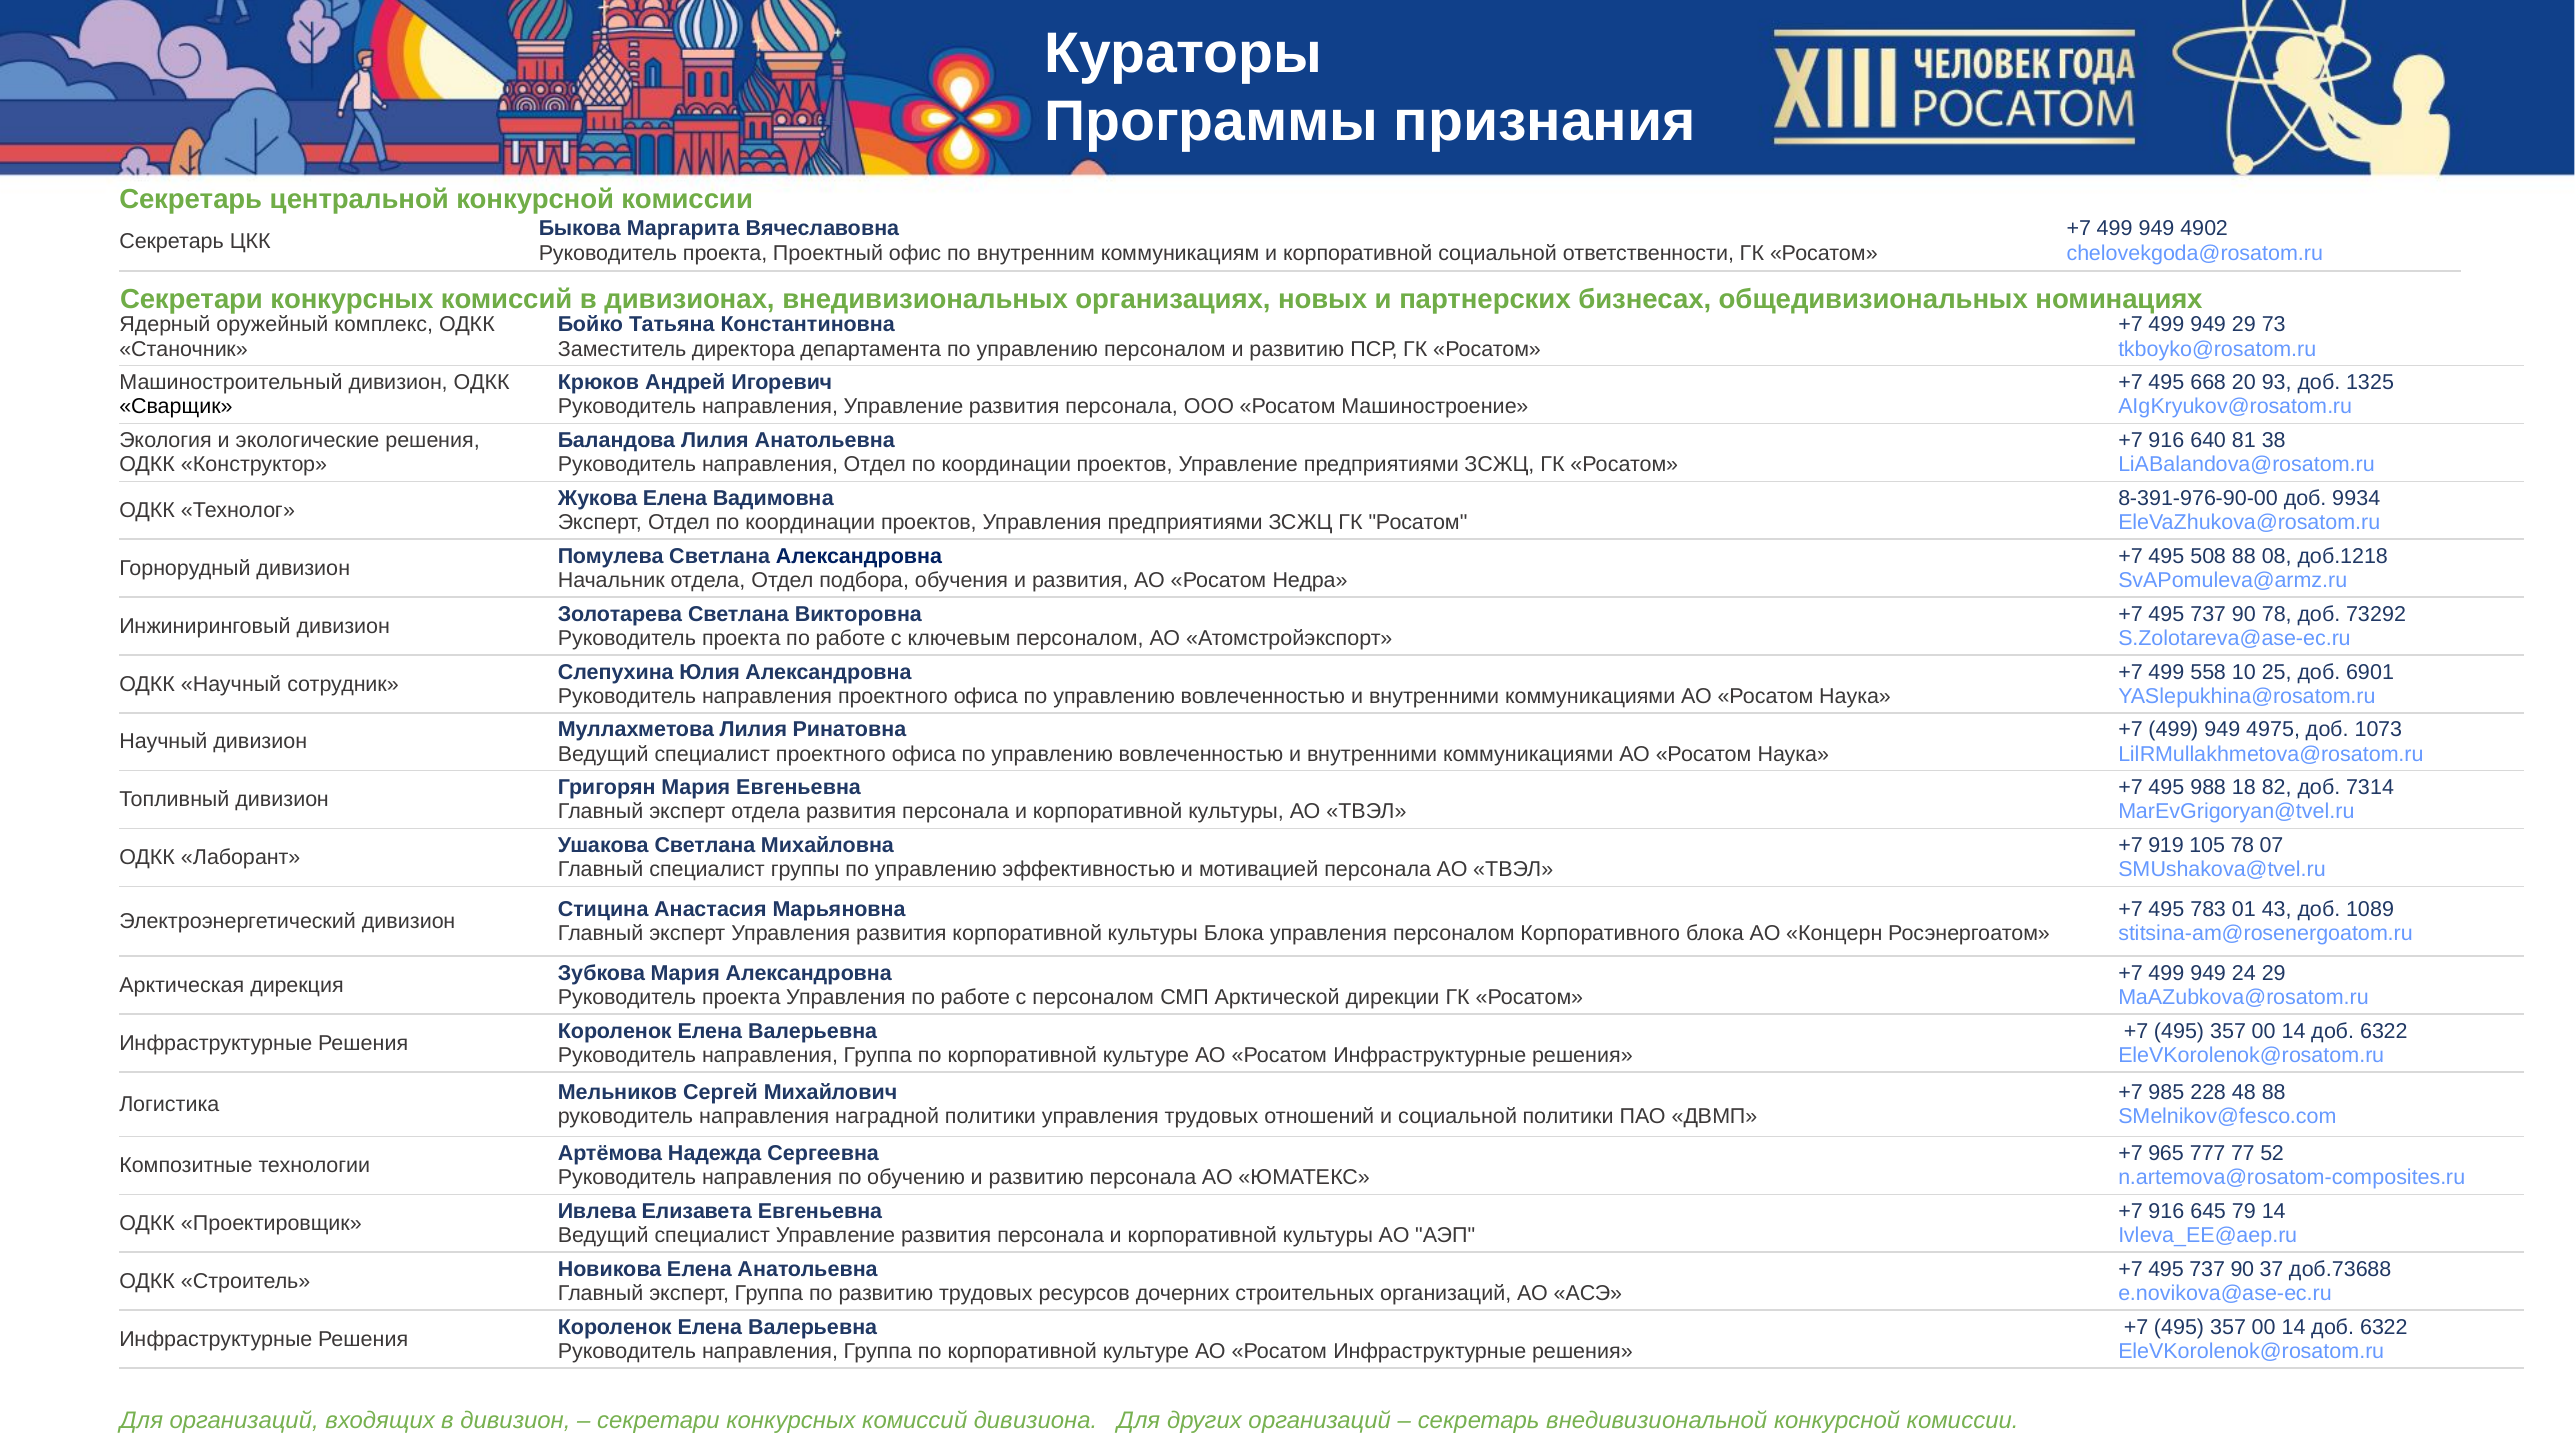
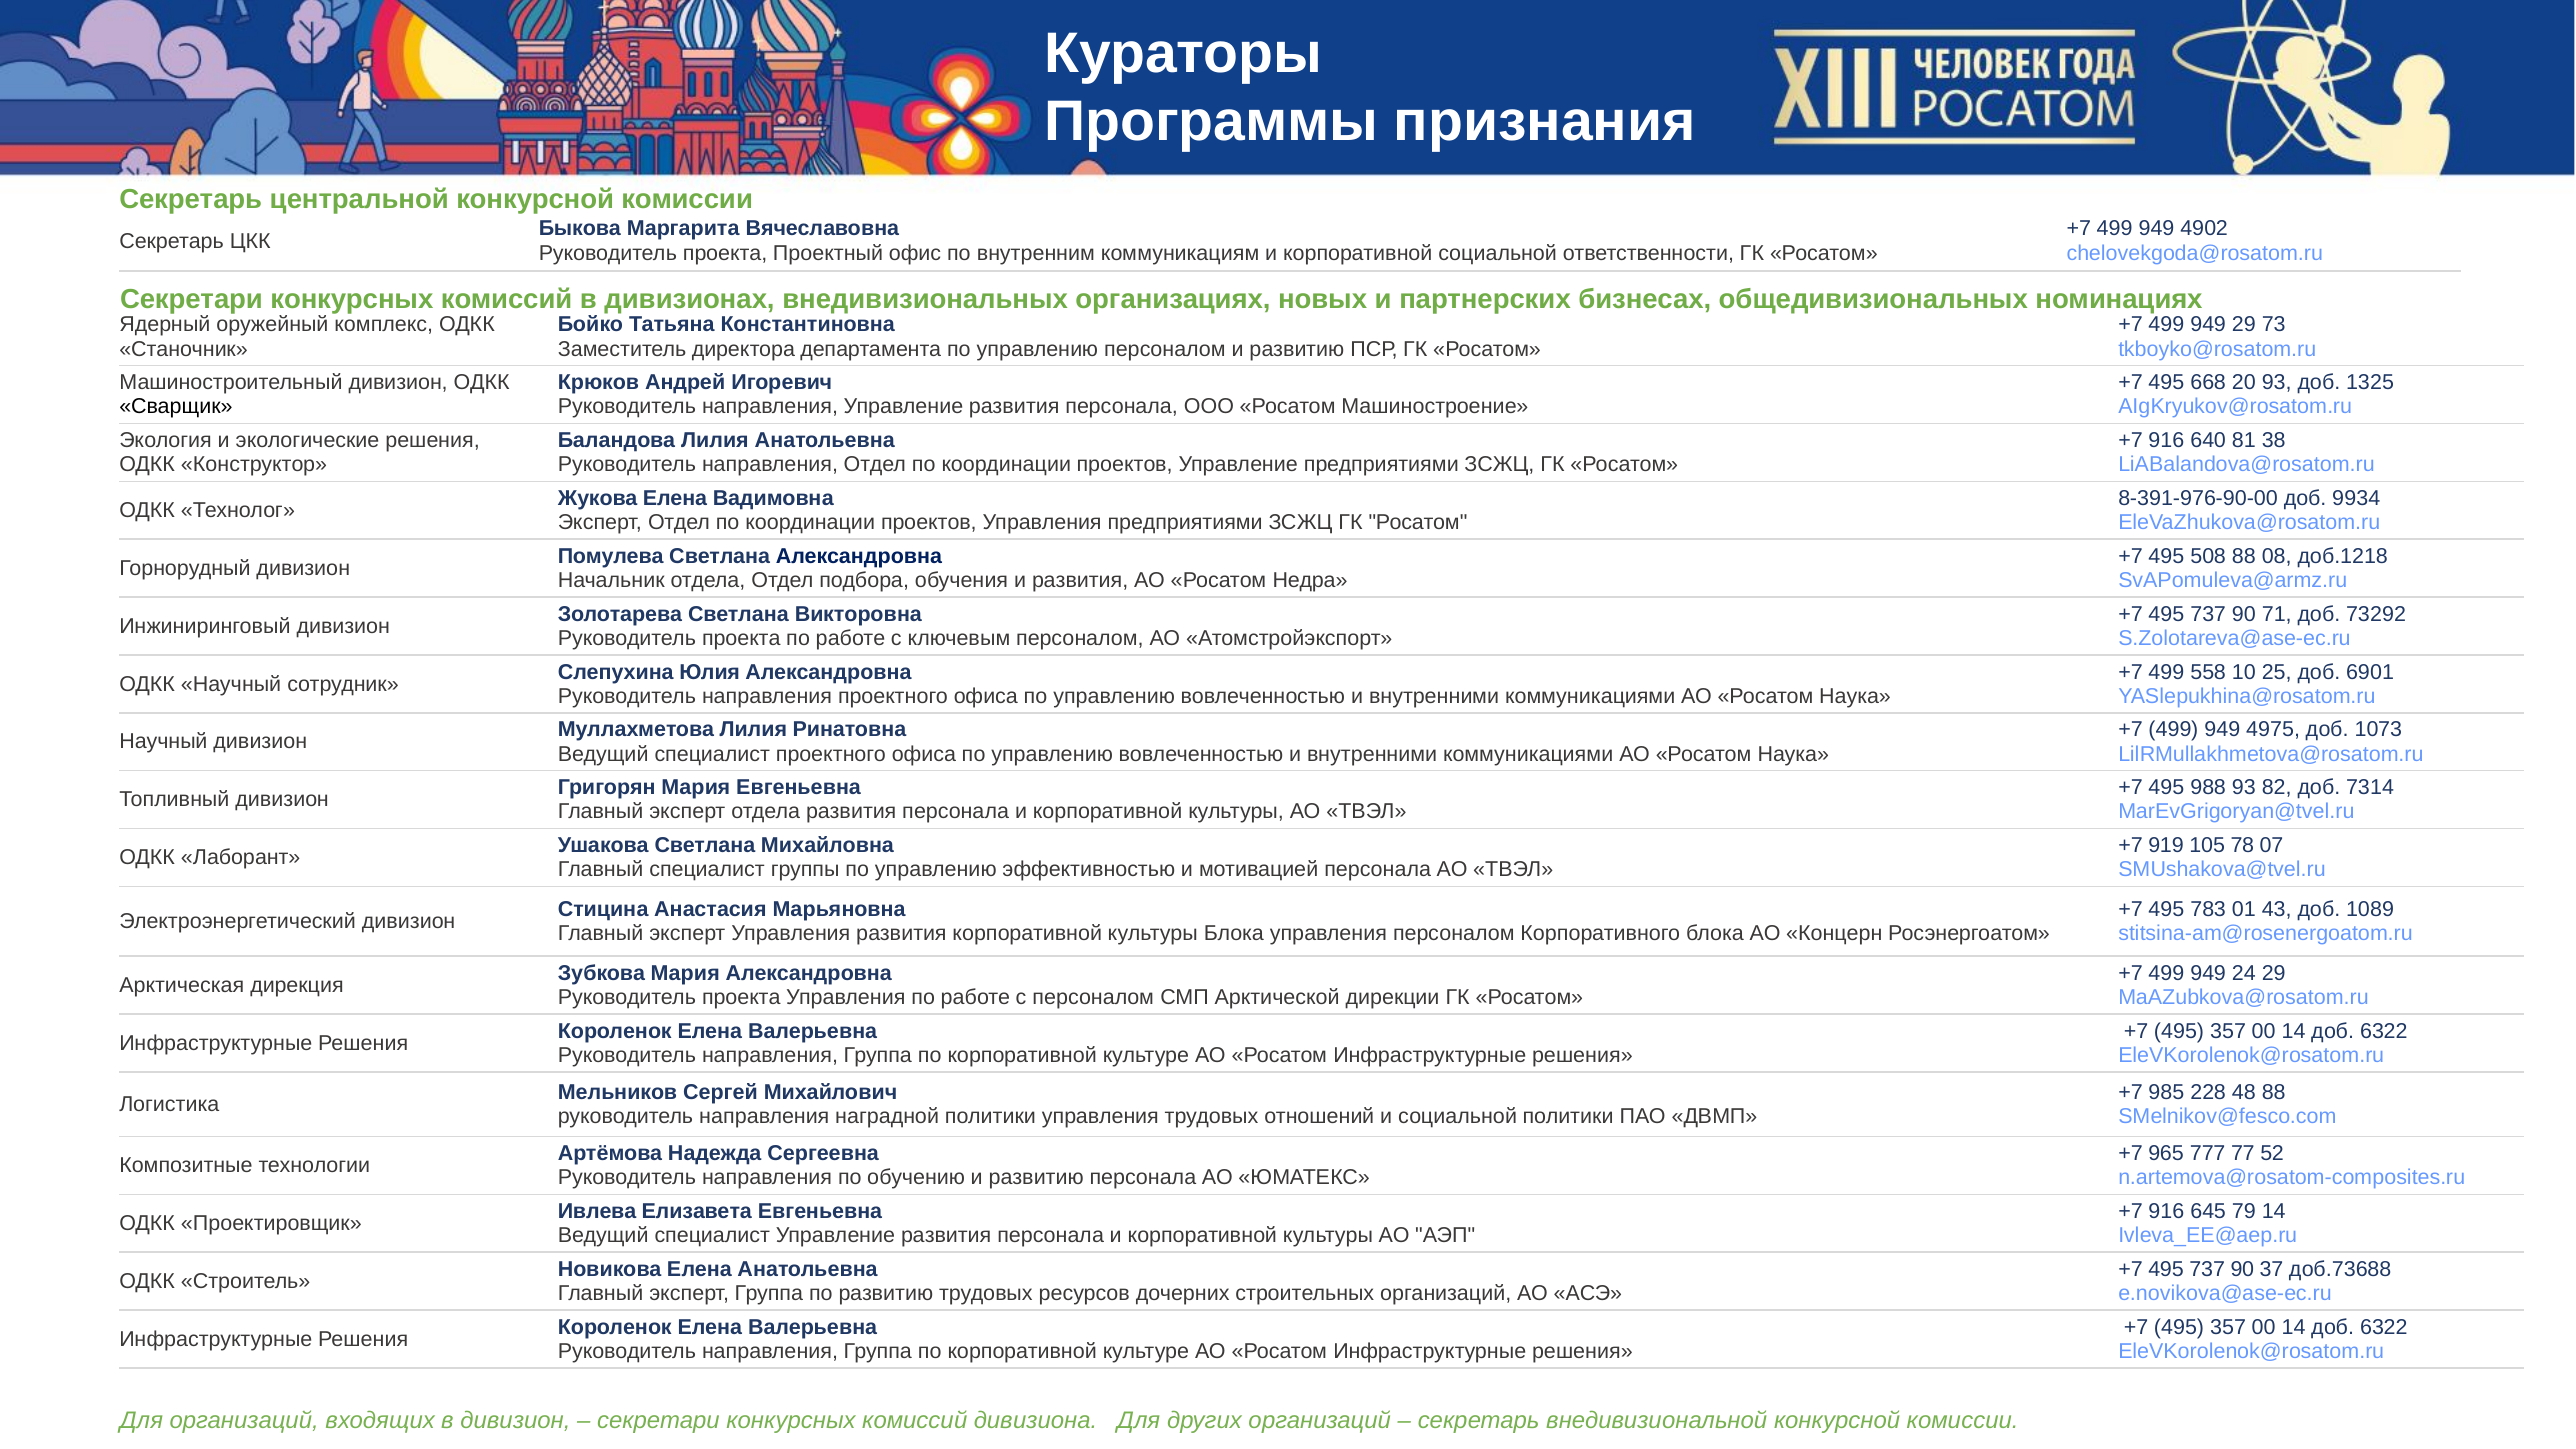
90 78: 78 -> 71
988 18: 18 -> 93
